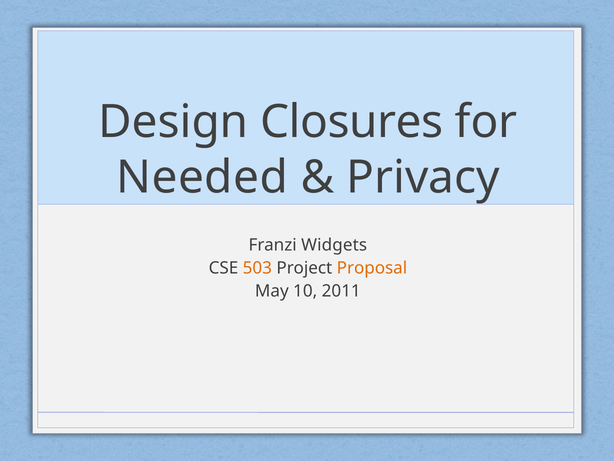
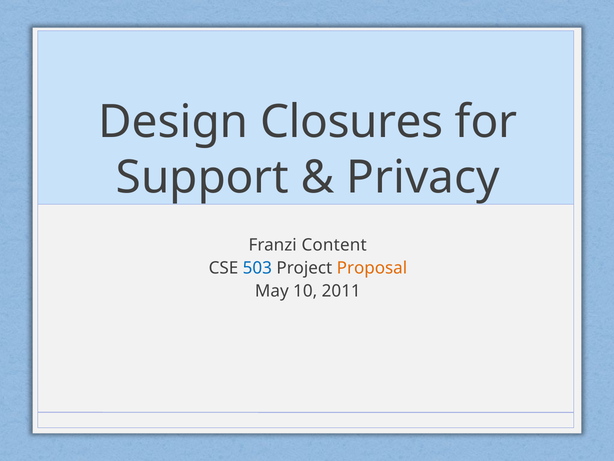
Needed: Needed -> Support
Widgets: Widgets -> Content
503 colour: orange -> blue
